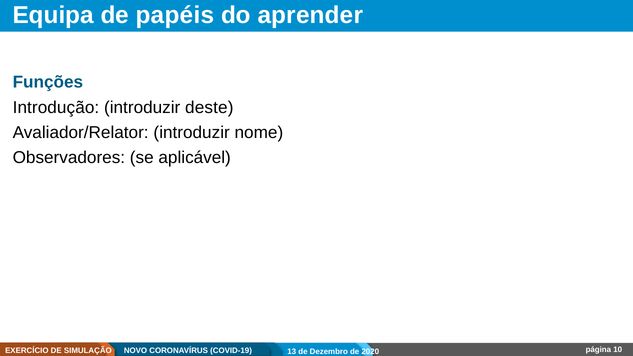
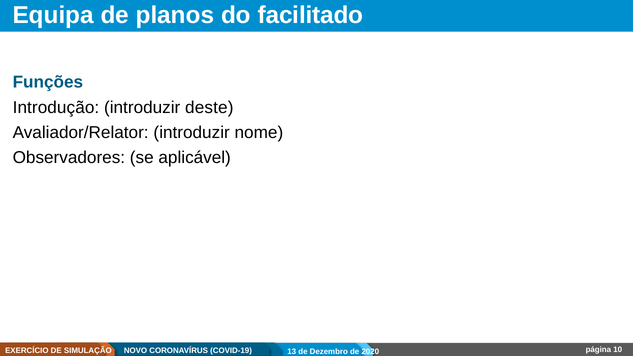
papéis: papéis -> planos
aprender: aprender -> facilitado
